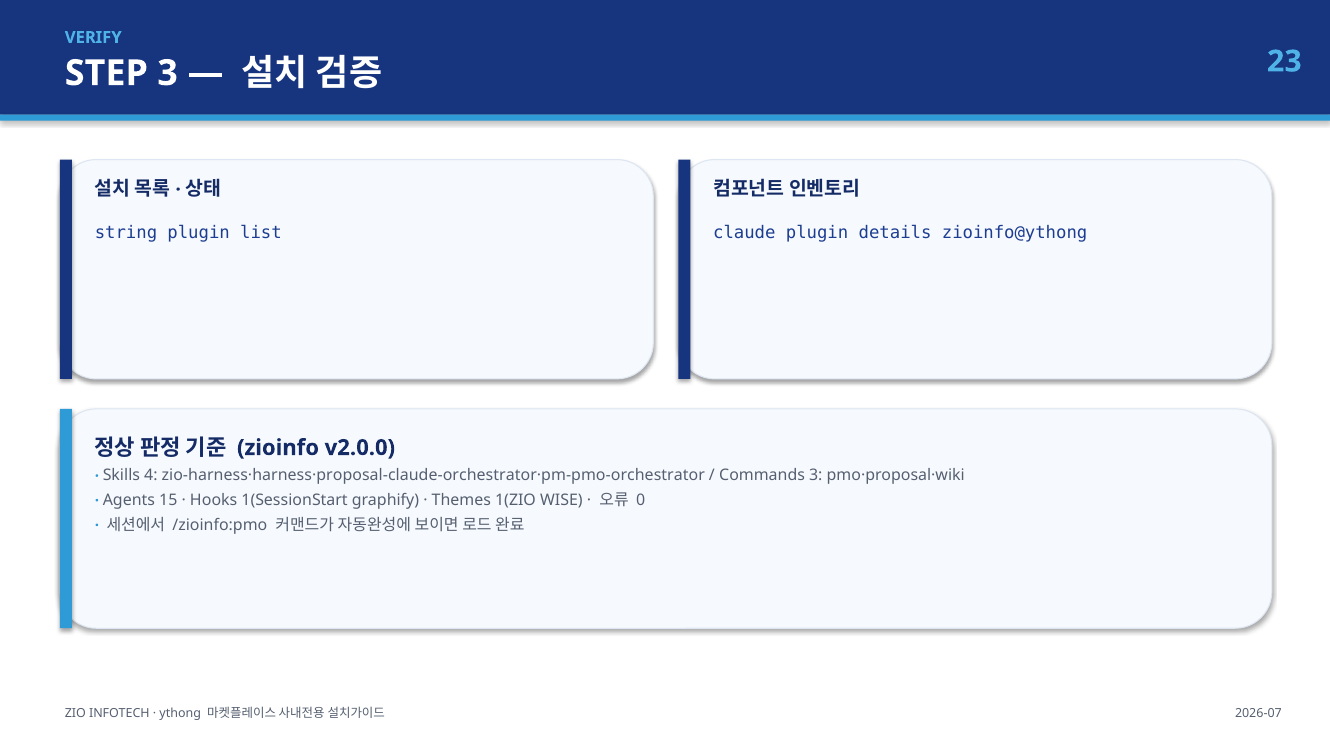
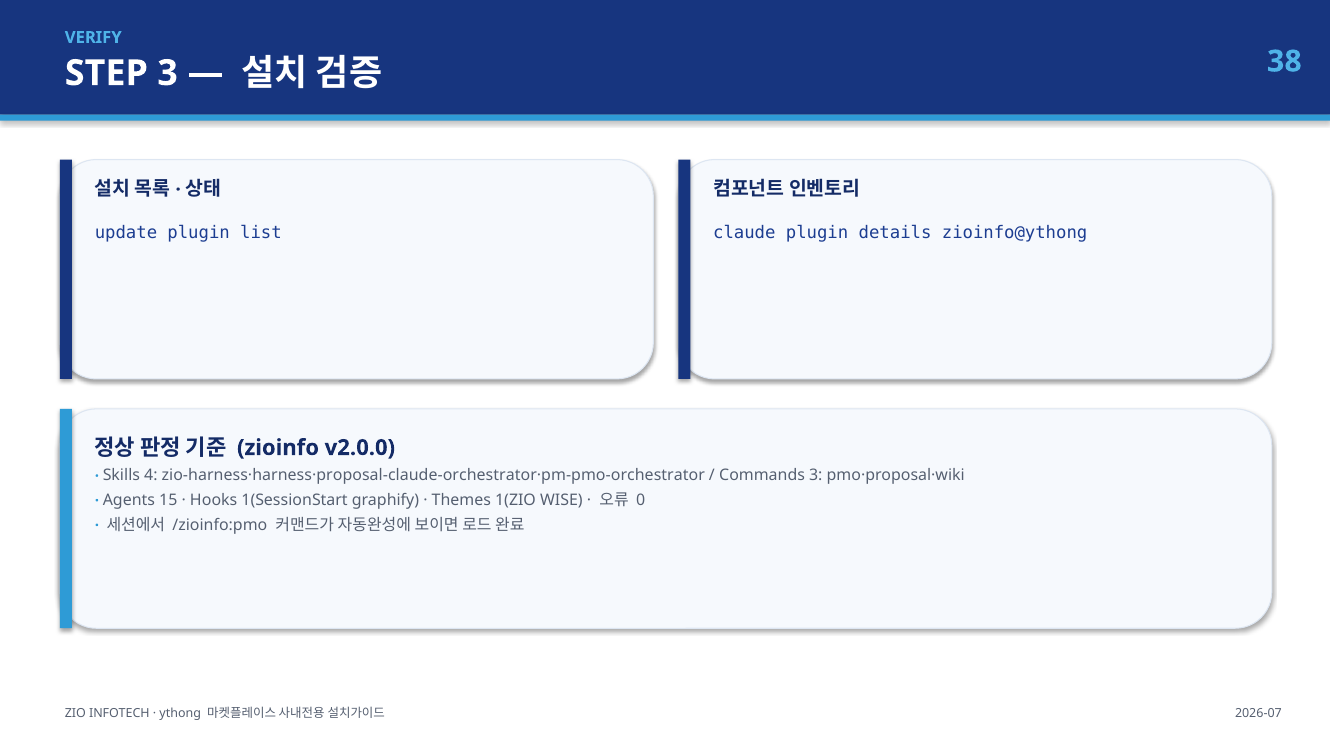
23: 23 -> 38
string: string -> update
